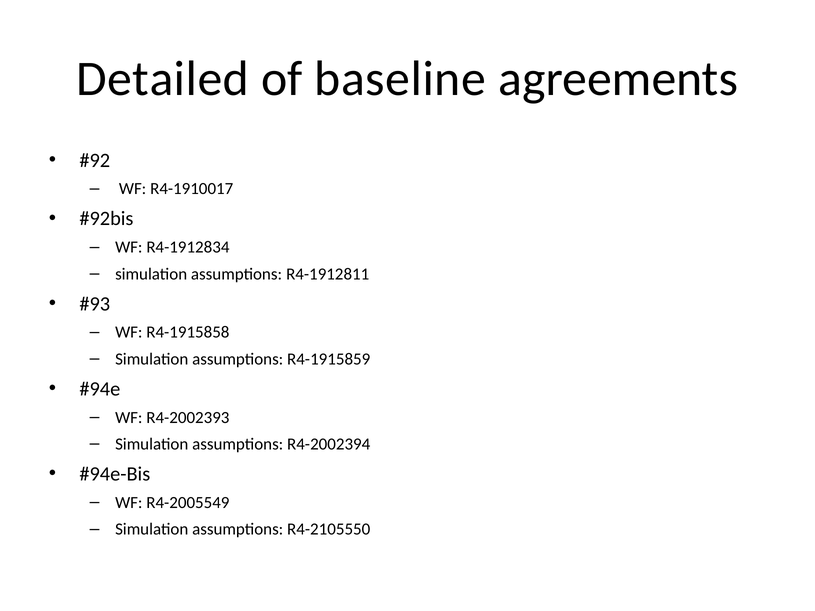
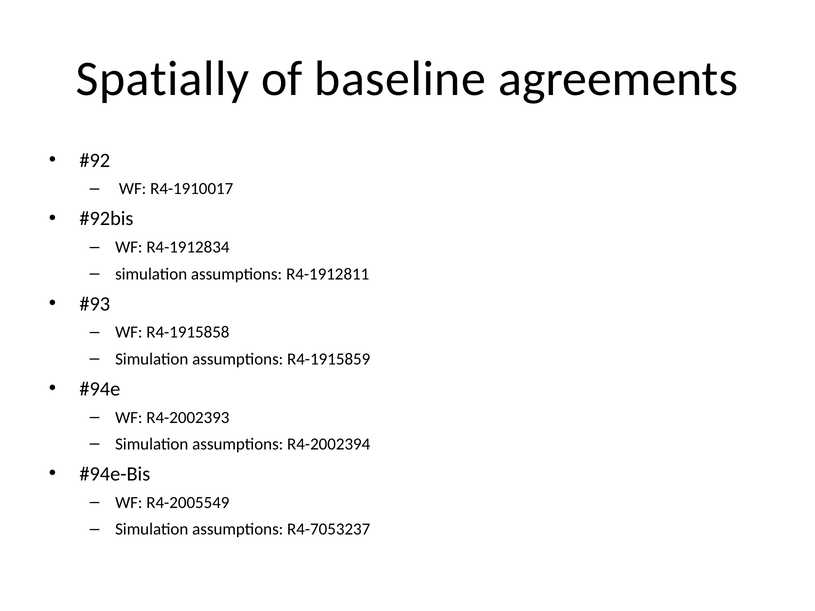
Detailed: Detailed -> Spatially
R4-2105550: R4-2105550 -> R4-7053237
